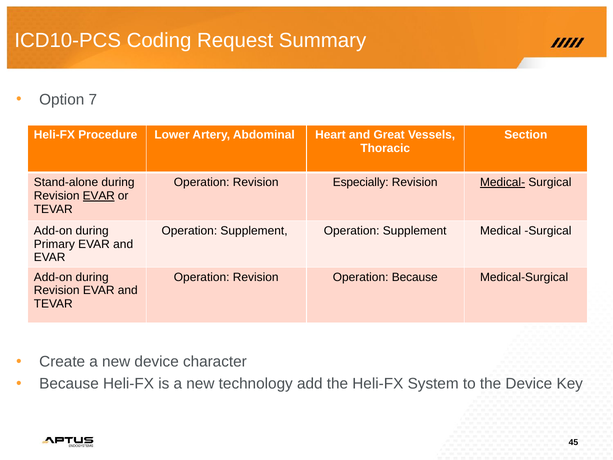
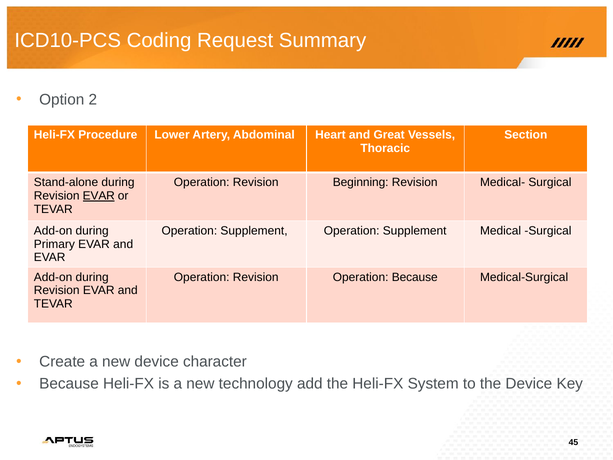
7: 7 -> 2
Especially: Especially -> Beginning
Medical- underline: present -> none
